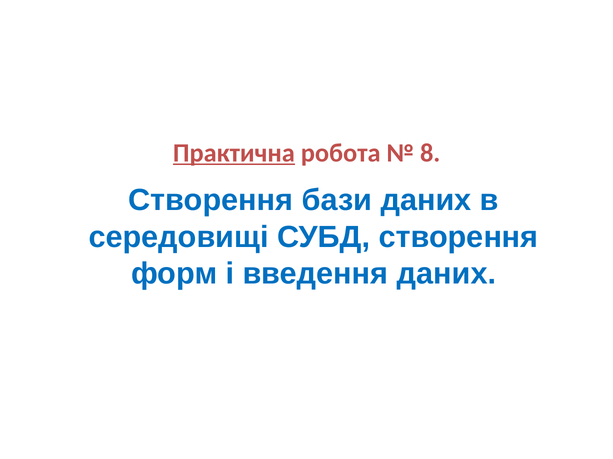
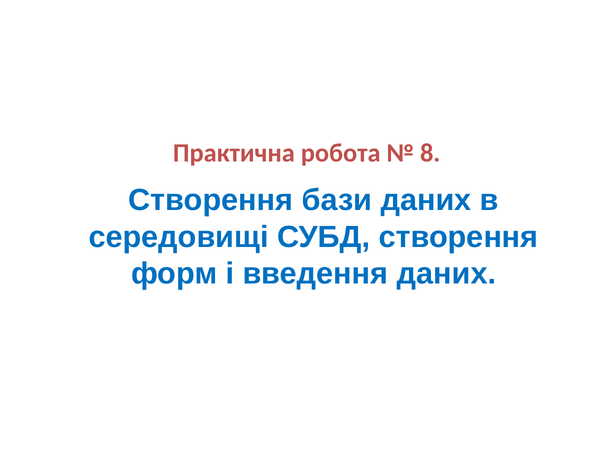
Практична underline: present -> none
